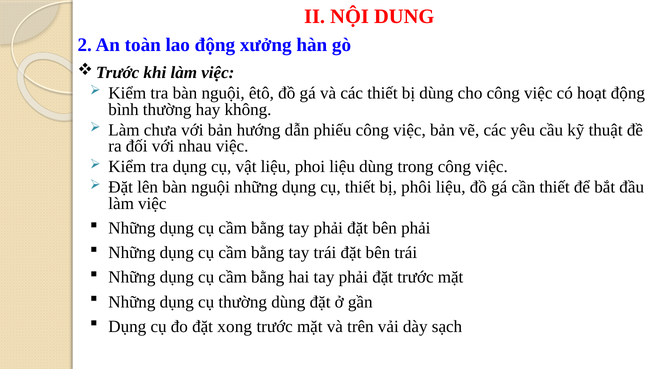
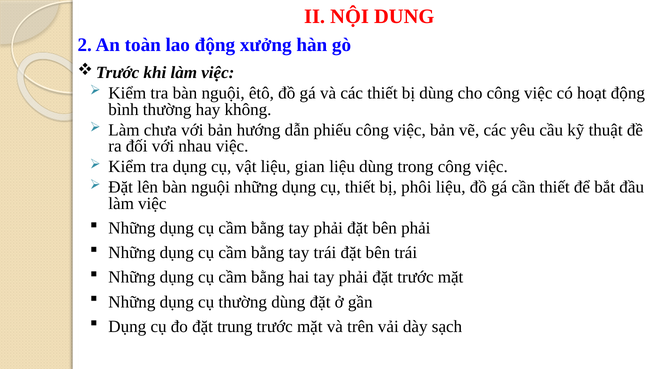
phoi: phoi -> gian
xong: xong -> trung
